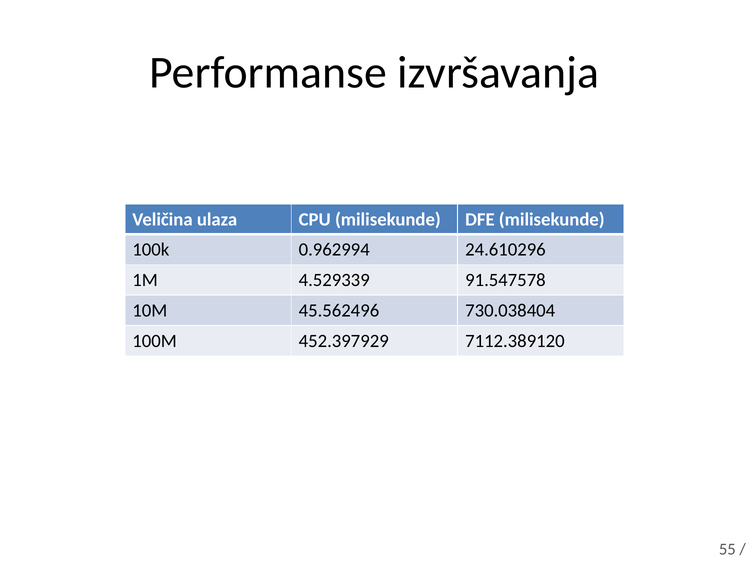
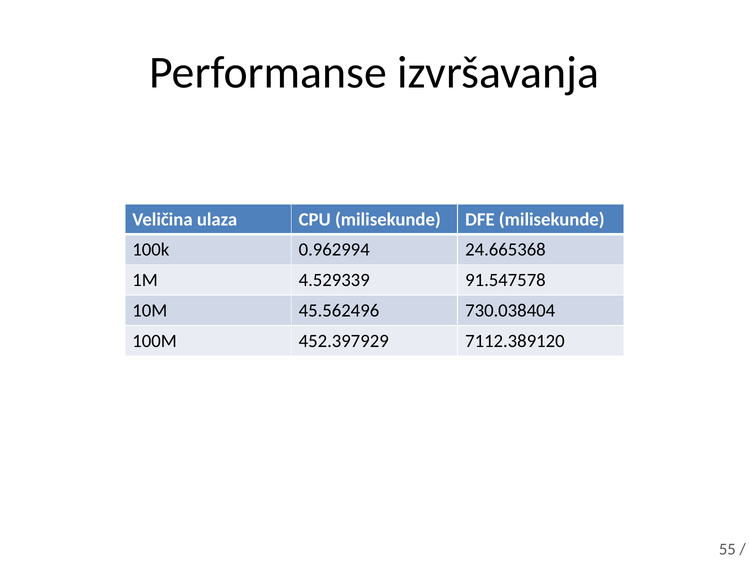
24.610296: 24.610296 -> 24.665368
